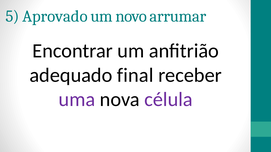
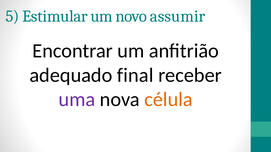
Aprovado: Aprovado -> Estimular
arrumar: arrumar -> assumir
célula colour: purple -> orange
